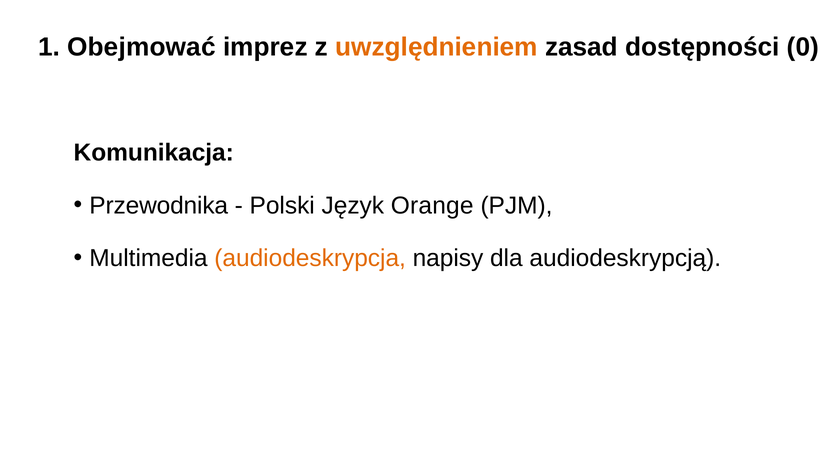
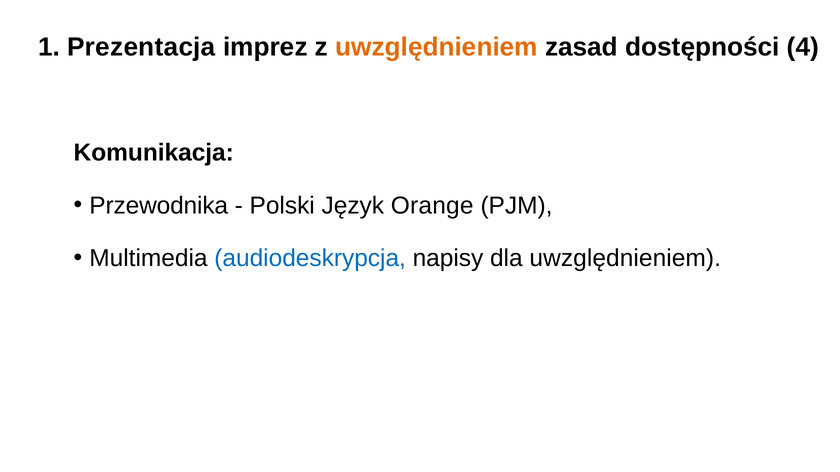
Obejmować: Obejmować -> Prezentacja
0: 0 -> 4
audiodeskrypcja colour: orange -> blue
dla audiodeskrypcją: audiodeskrypcją -> uwzględnieniem
